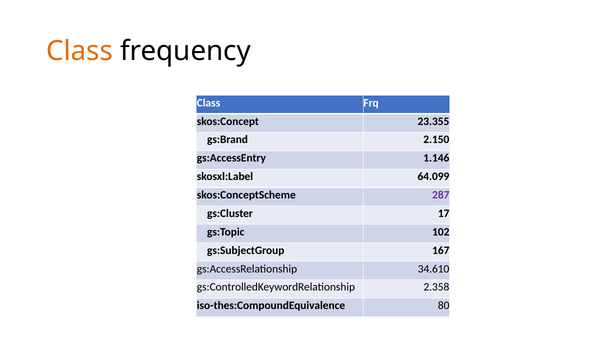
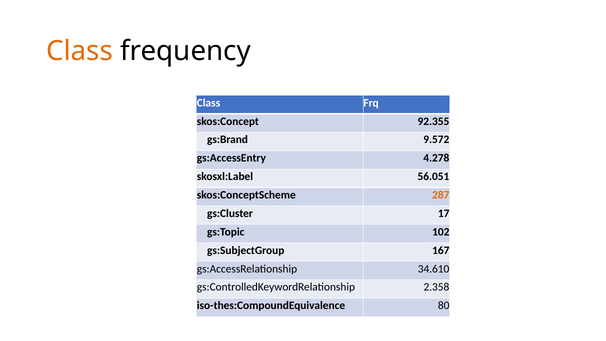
23.355: 23.355 -> 92.355
2.150: 2.150 -> 9.572
1.146: 1.146 -> 4.278
64.099: 64.099 -> 56.051
287 colour: purple -> orange
